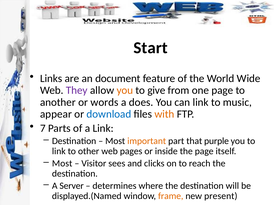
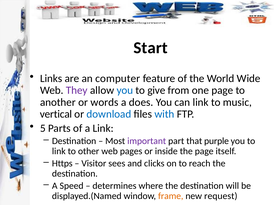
document: document -> computer
you at (125, 91) colour: orange -> blue
appear: appear -> vertical
with colour: orange -> blue
7: 7 -> 5
important colour: orange -> purple
Most at (62, 164): Most -> Https
Server: Server -> Speed
present: present -> request
